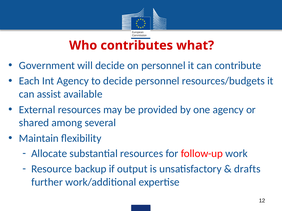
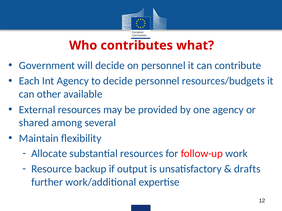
assist: assist -> other
